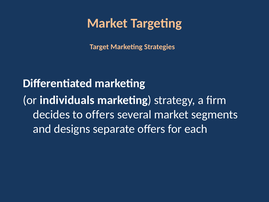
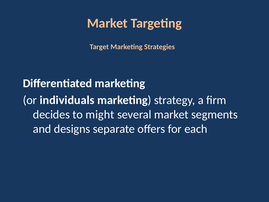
to offers: offers -> might
